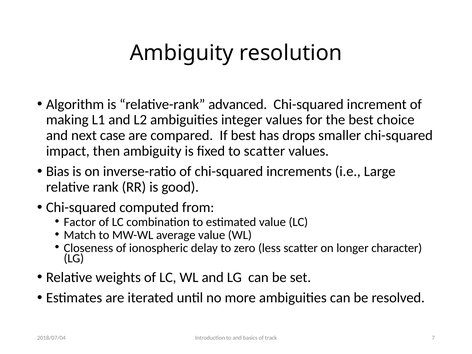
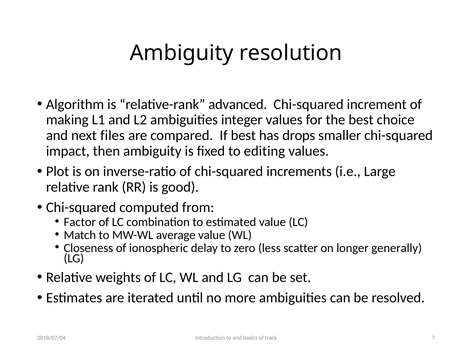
case: case -> files
to scatter: scatter -> editing
Bias: Bias -> Plot
character: character -> generally
